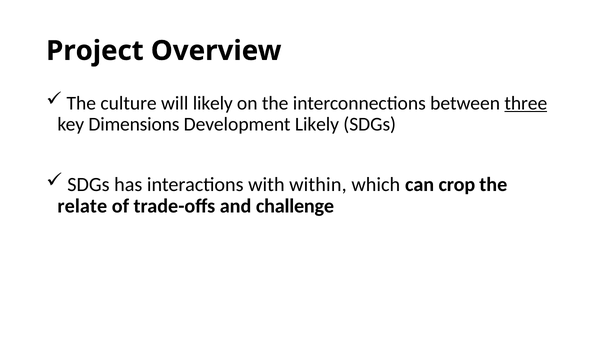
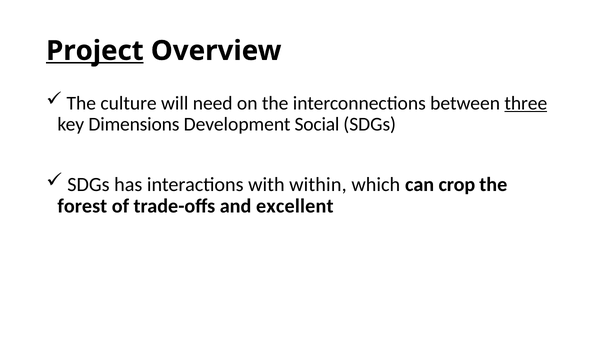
Project underline: none -> present
will likely: likely -> need
Development Likely: Likely -> Social
relate: relate -> forest
challenge: challenge -> excellent
